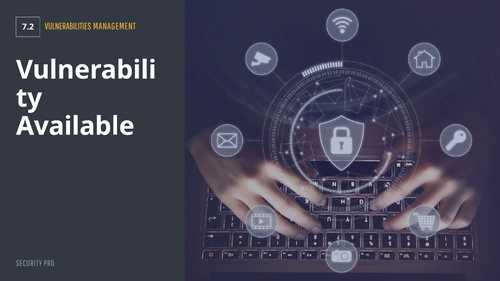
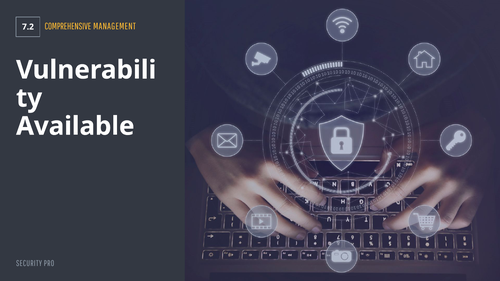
VULNERABILITIES: VULNERABILITIES -> COMPREHENSIVE
